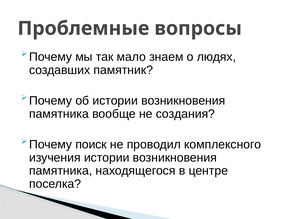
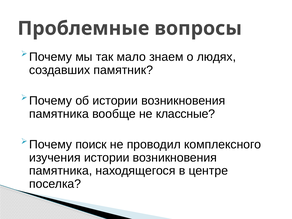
создания: создания -> классные
